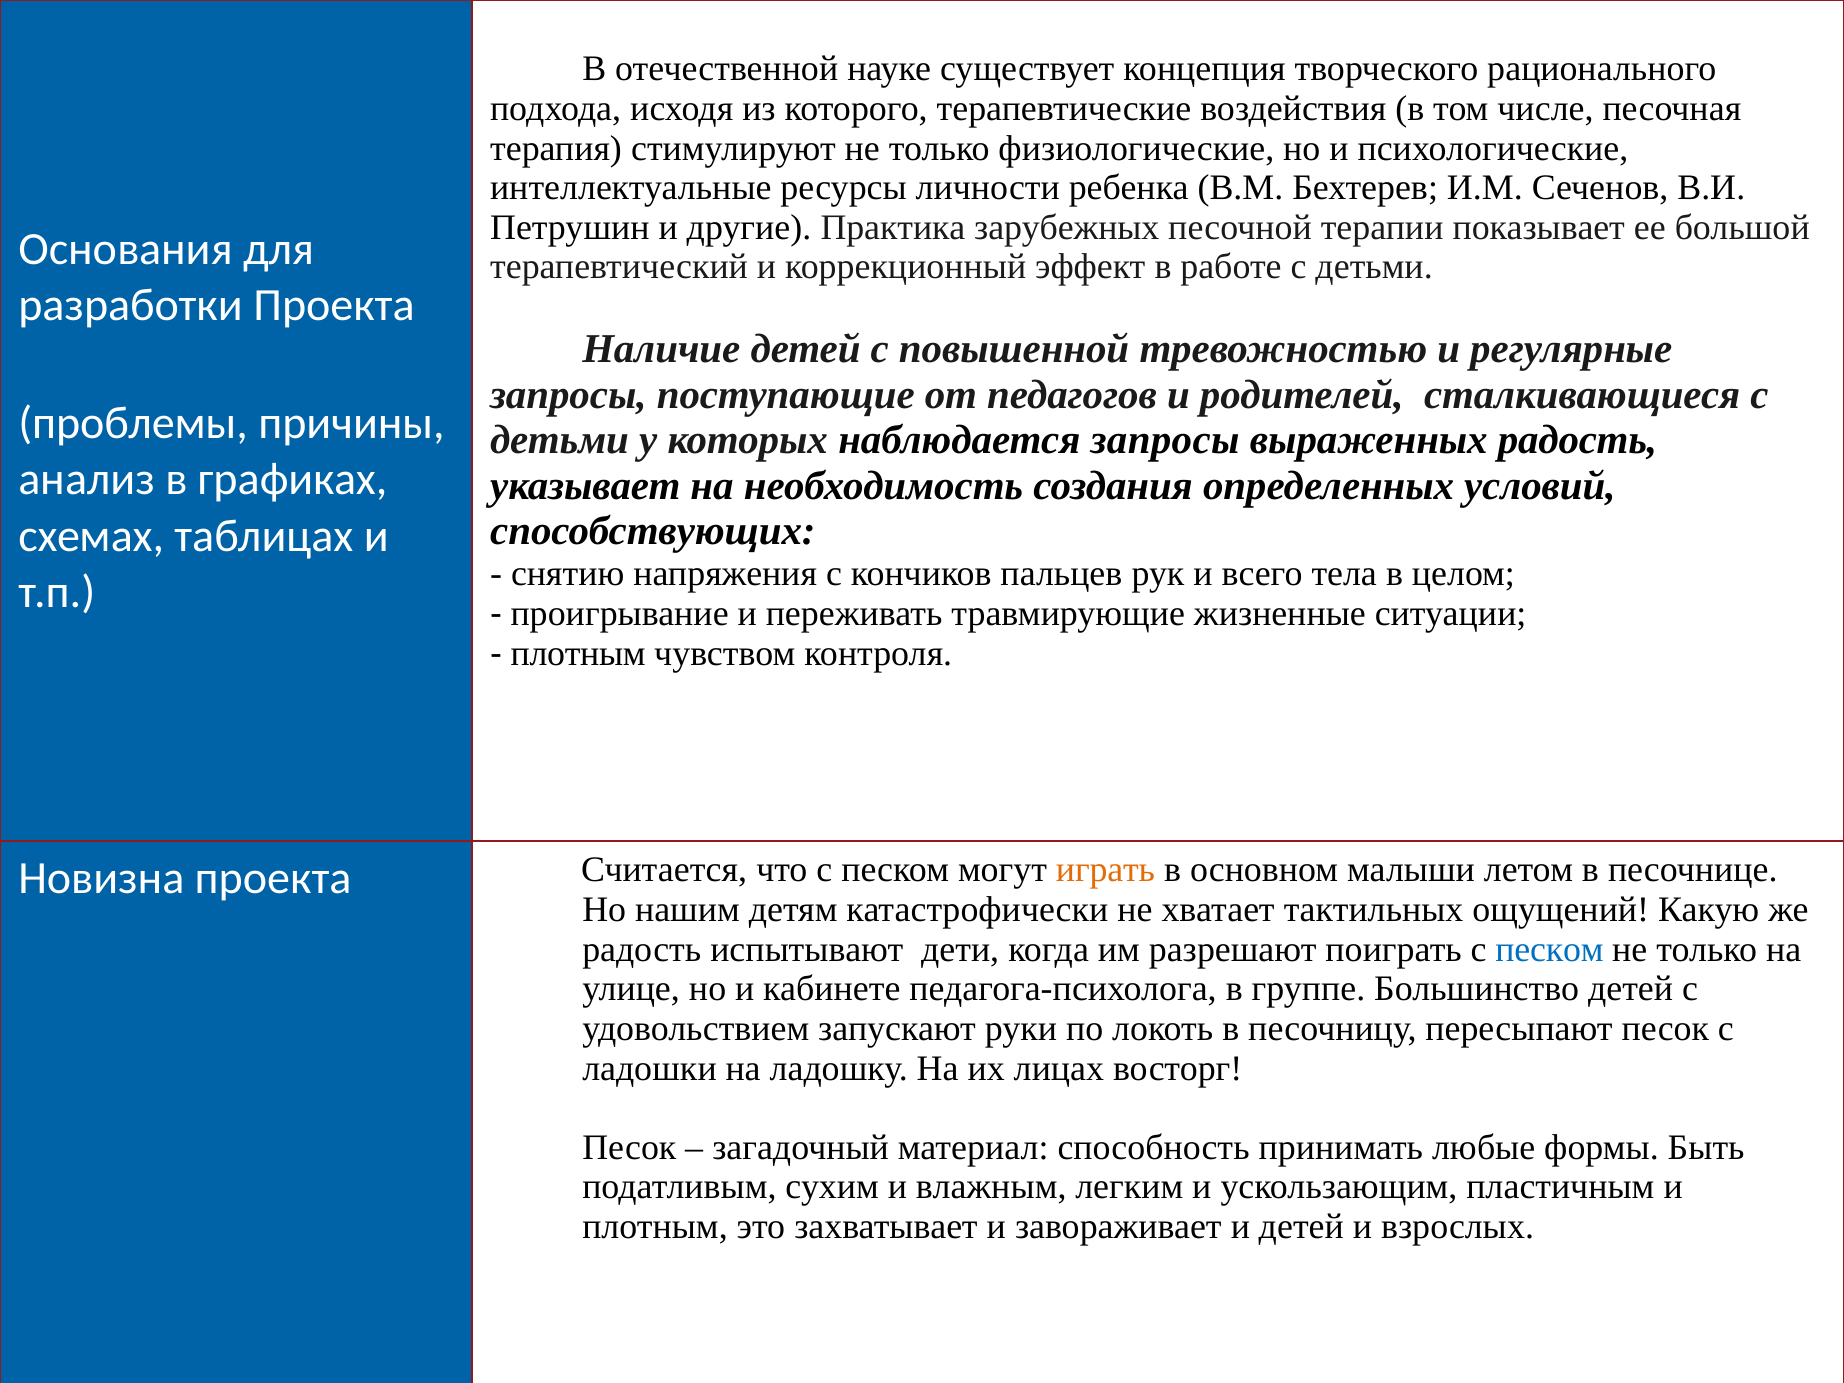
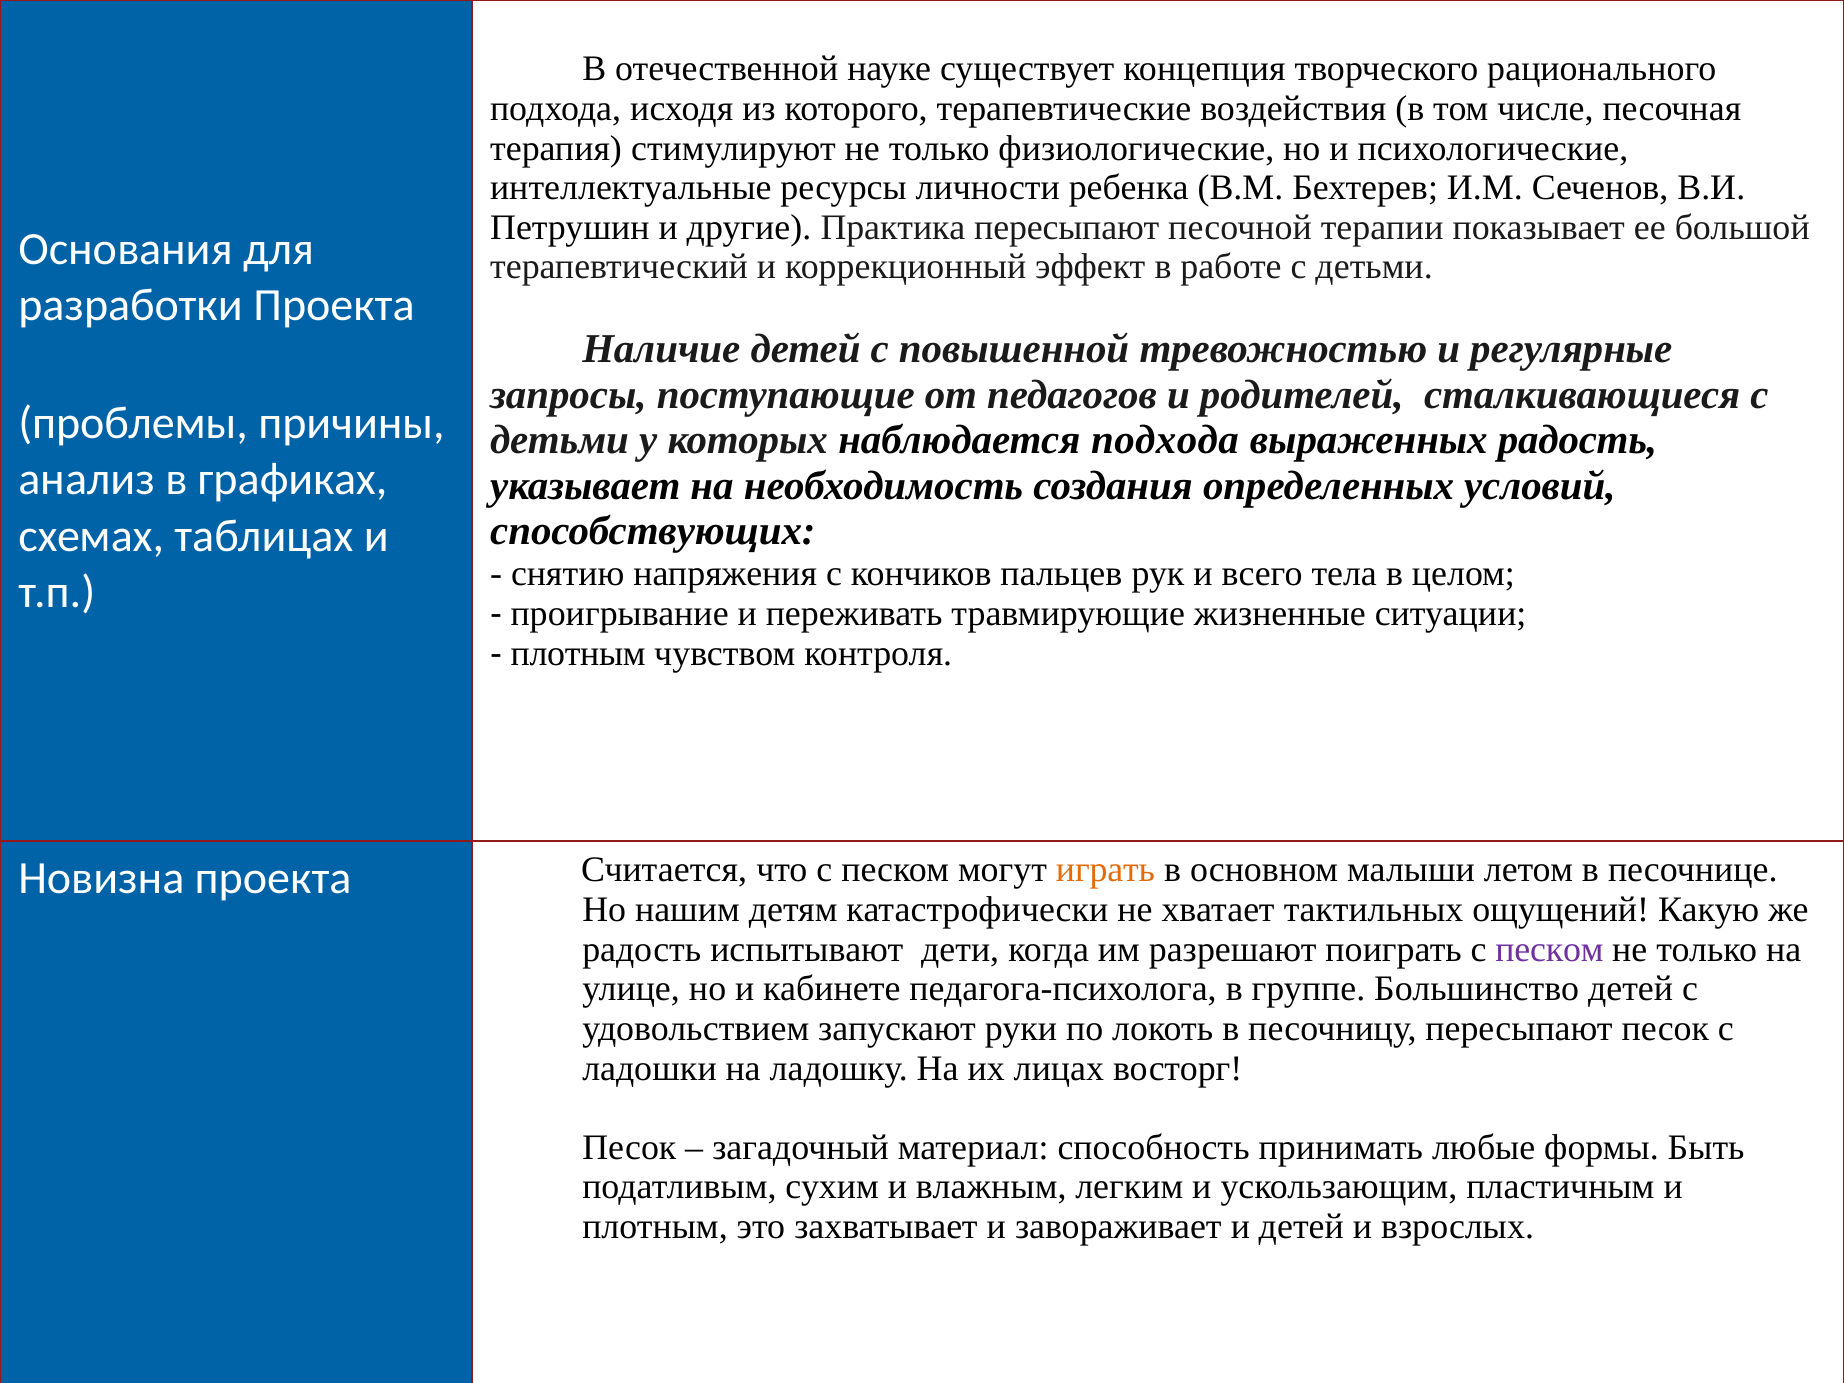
Практика зарубежных: зарубежных -> пересыпают
наблюдается запросы: запросы -> подхода
песком at (1549, 949) colour: blue -> purple
